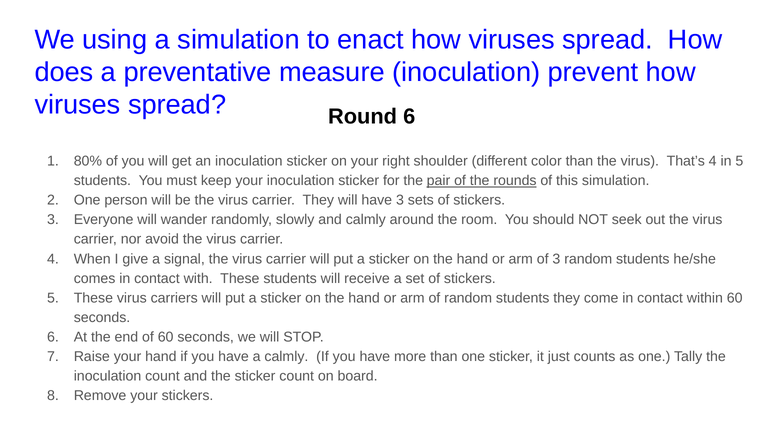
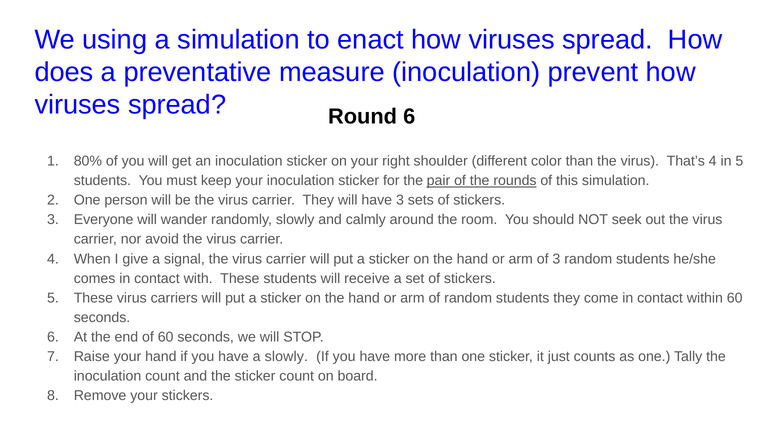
a calmly: calmly -> slowly
